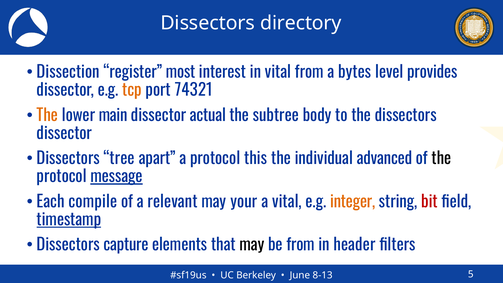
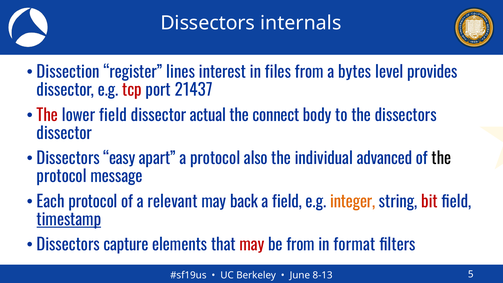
directory: directory -> internals
most: most -> lines
in vital: vital -> files
tcp colour: orange -> red
74321: 74321 -> 21437
The at (47, 115) colour: orange -> red
lower main: main -> field
subtree: subtree -> connect
tree: tree -> easy
this: this -> also
message underline: present -> none
Each compile: compile -> protocol
your: your -> back
a vital: vital -> field
may at (252, 245) colour: black -> red
header: header -> format
